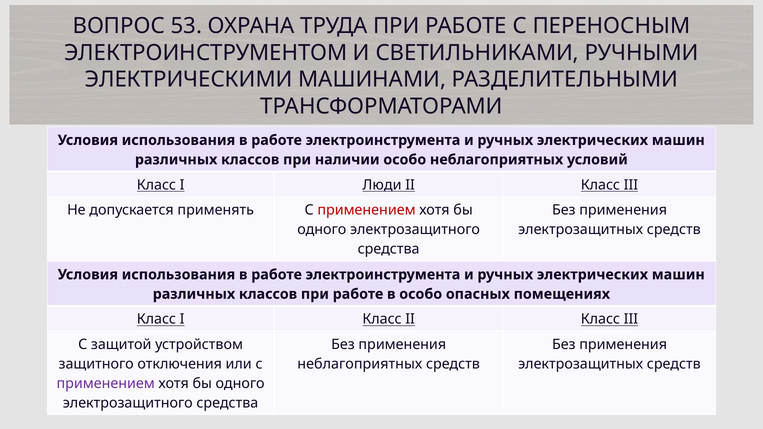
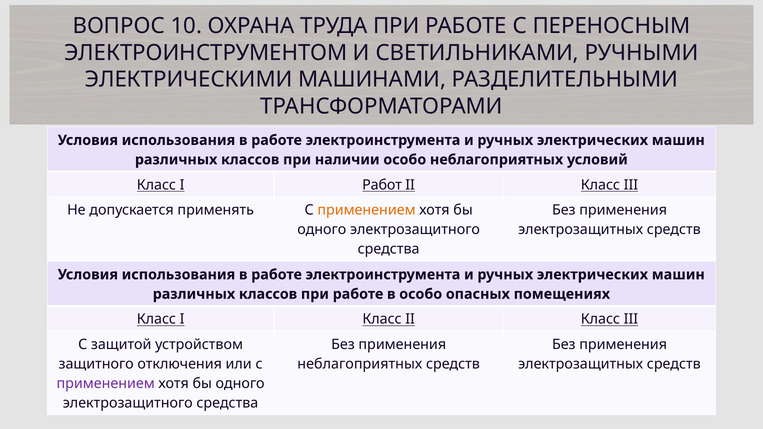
53: 53 -> 10
Люди: Люди -> Работ
применением at (367, 210) colour: red -> orange
